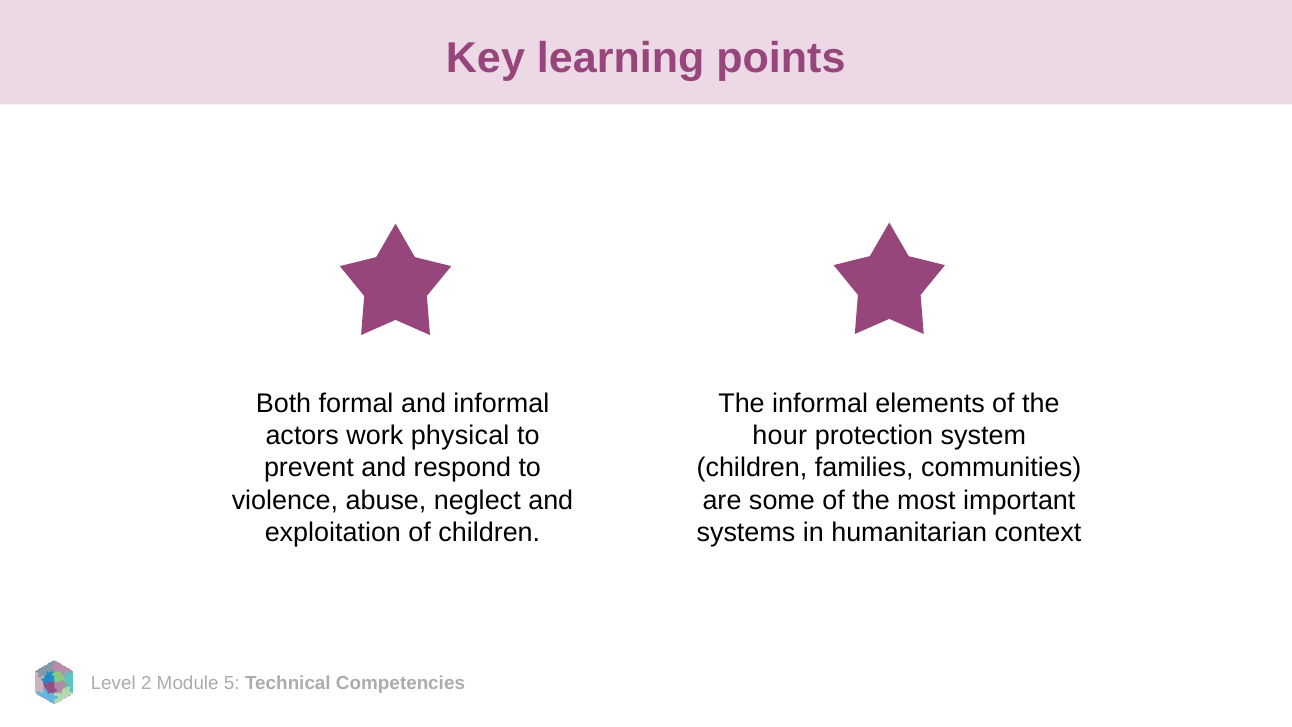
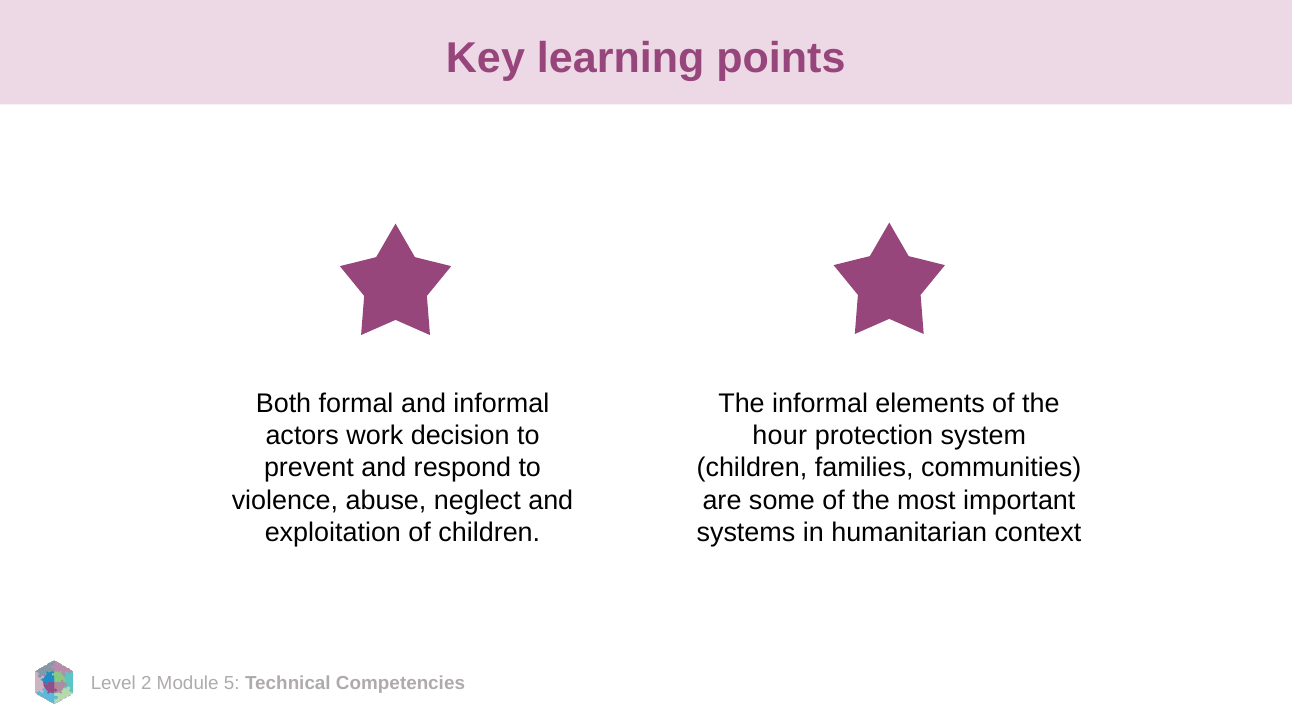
physical: physical -> decision
